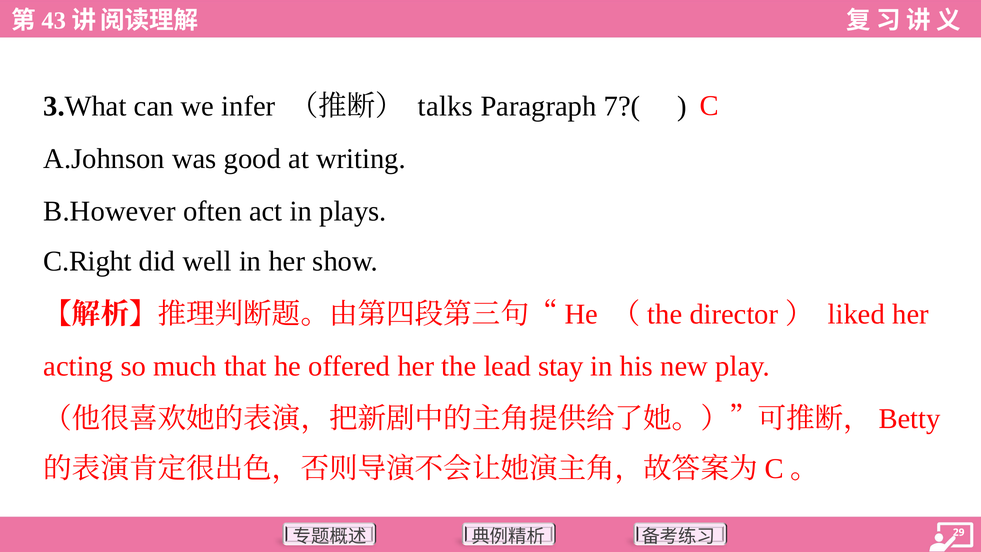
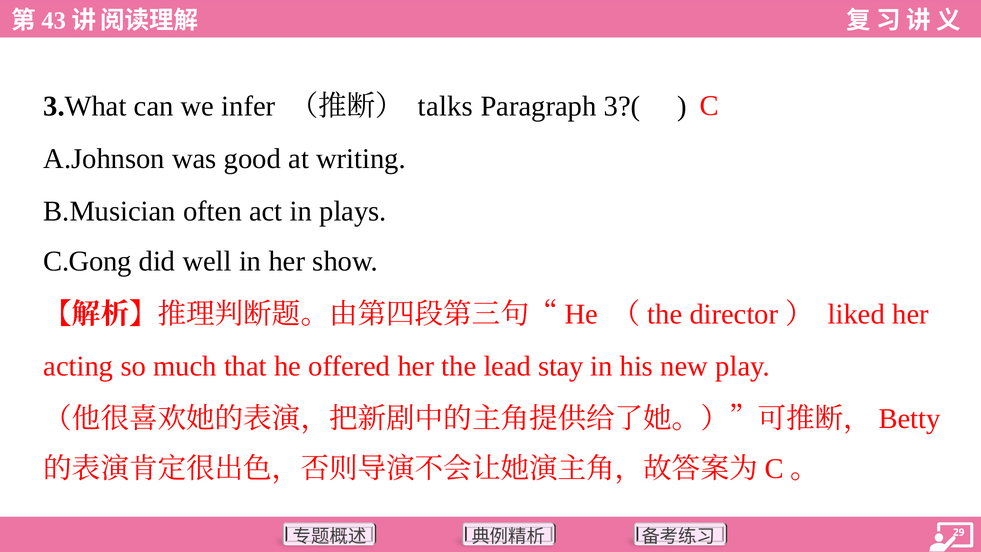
7?(: 7?( -> 3?(
B.However: B.However -> B.Musician
C.Right: C.Right -> C.Gong
